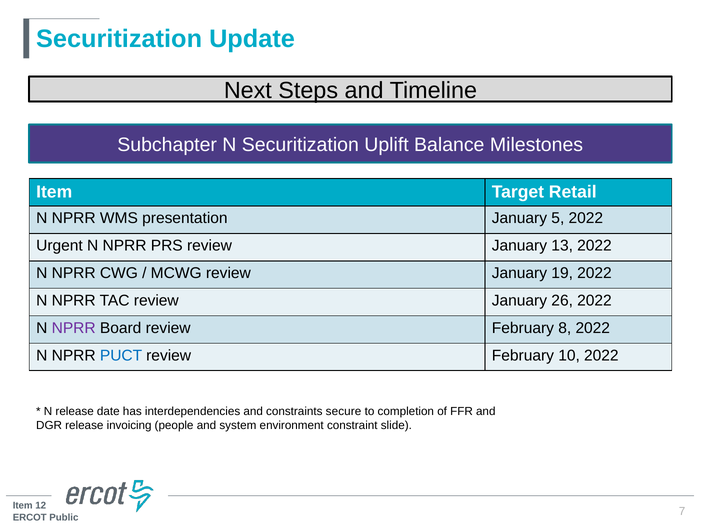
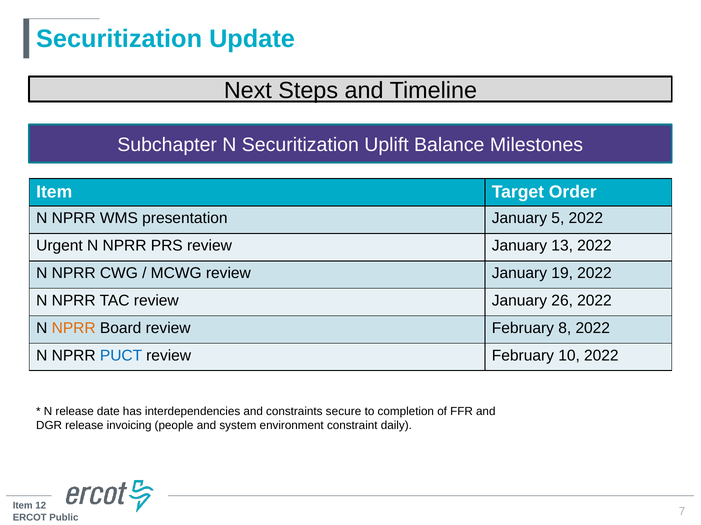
Retail: Retail -> Order
NPRR at (74, 329) colour: purple -> orange
slide: slide -> daily
